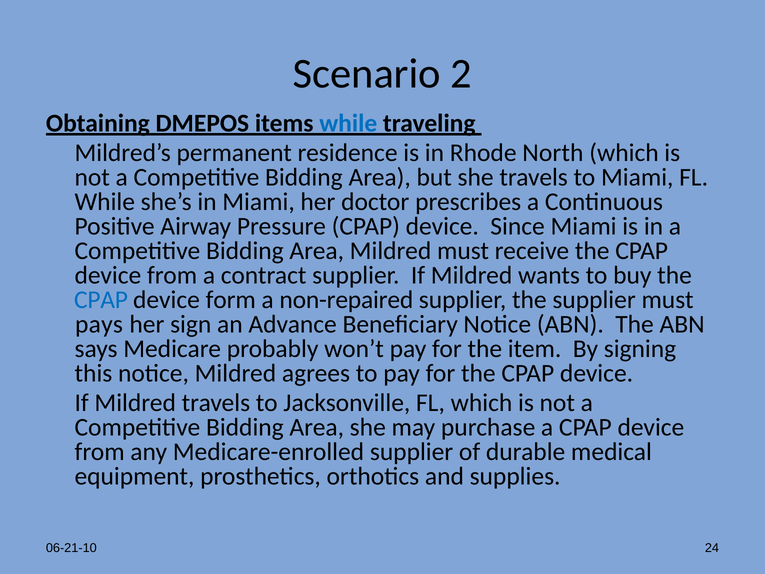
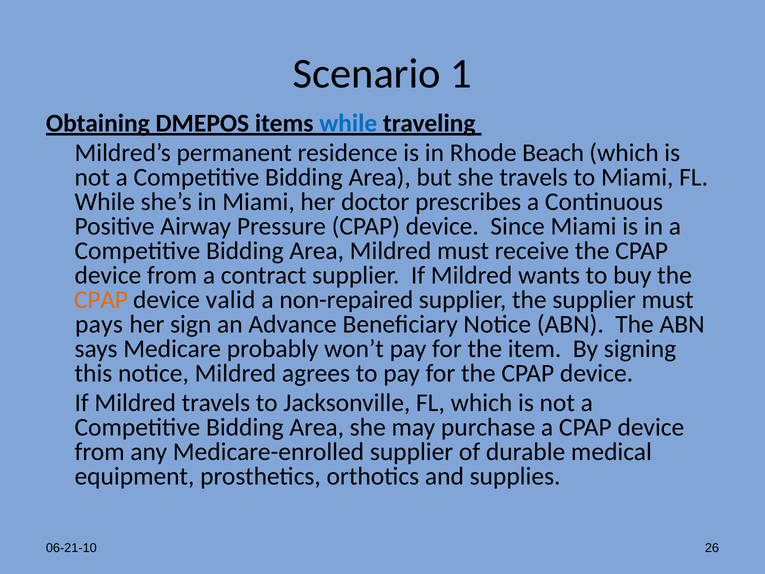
2: 2 -> 1
North: North -> Beach
CPAP at (101, 300) colour: blue -> orange
form: form -> valid
24: 24 -> 26
